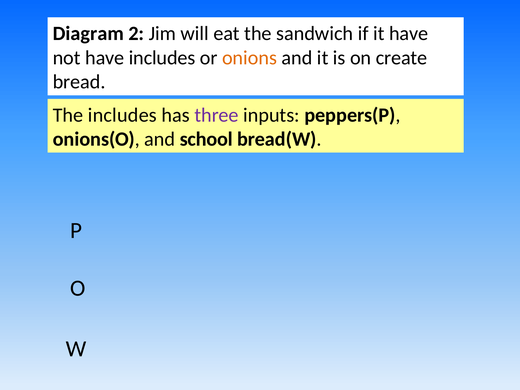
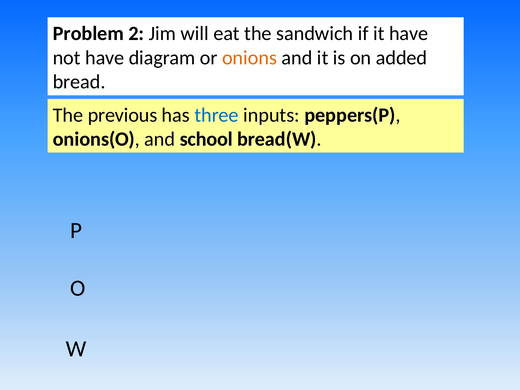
Diagram: Diagram -> Problem
have includes: includes -> diagram
create: create -> added
The includes: includes -> previous
three colour: purple -> blue
